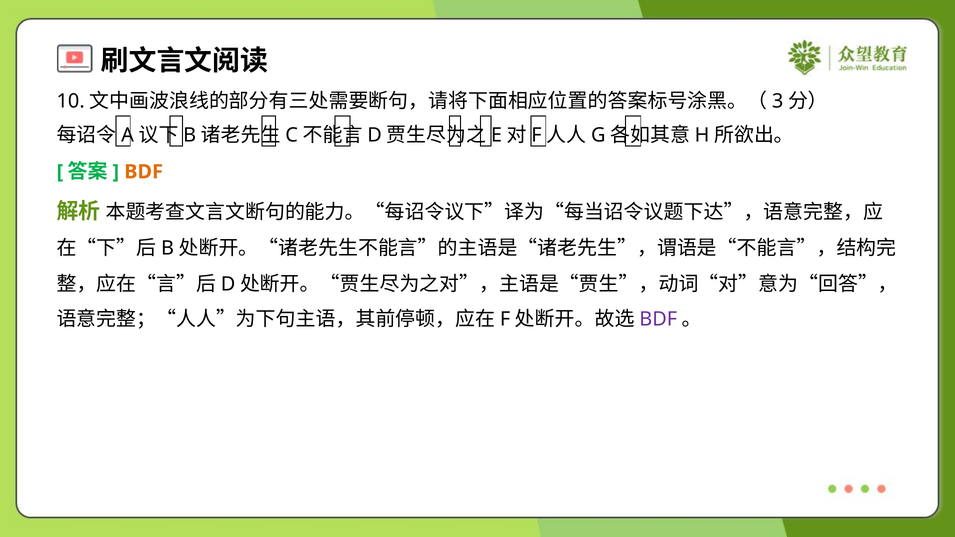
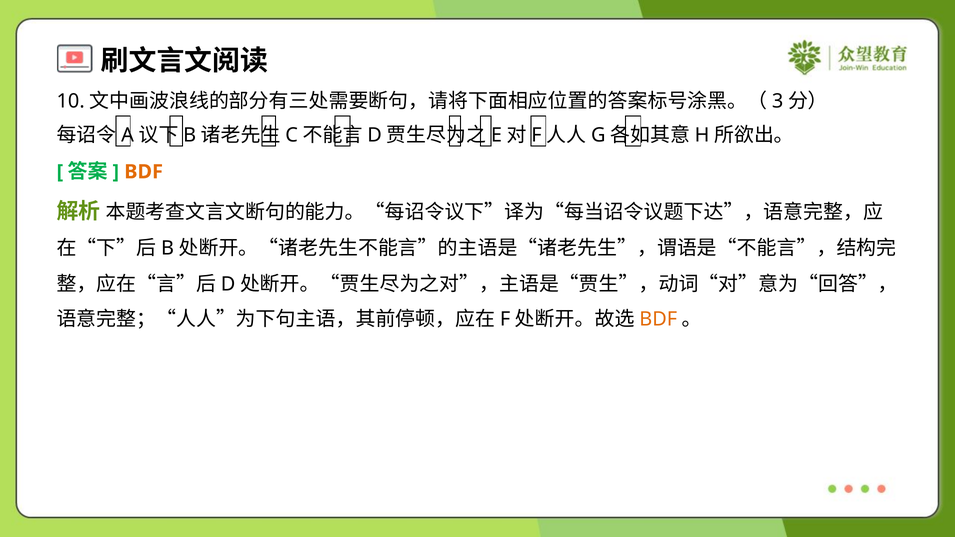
BDF at (658, 319) colour: purple -> orange
